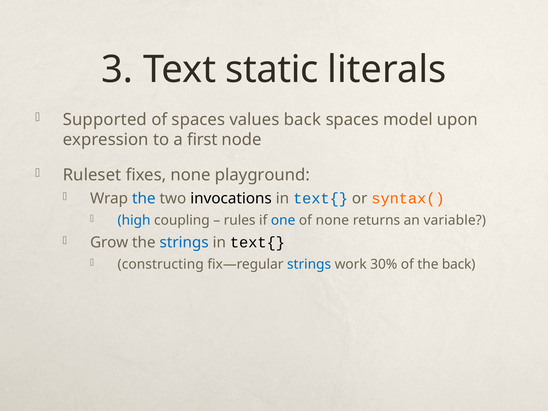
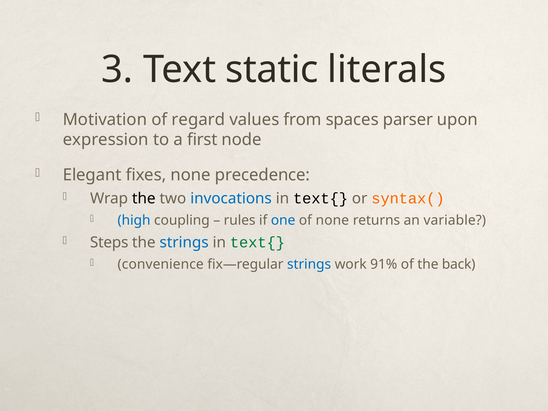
Supported: Supported -> Motivation
of spaces: spaces -> regard
values back: back -> from
model: model -> parser
Ruleset: Ruleset -> Elegant
playground: playground -> precedence
the at (144, 199) colour: blue -> black
invocations colour: black -> blue
text{ at (321, 199) colour: blue -> black
Grow: Grow -> Steps
text{ at (257, 242) colour: black -> green
constructing: constructing -> convenience
30%: 30% -> 91%
